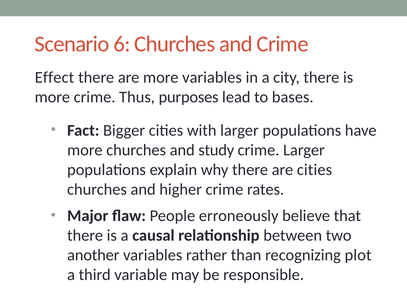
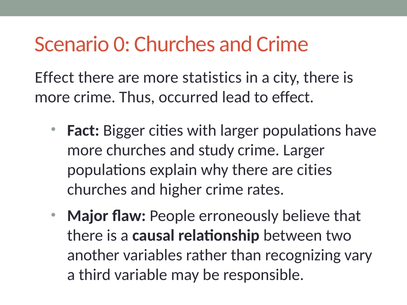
6: 6 -> 0
more variables: variables -> statistics
purposes: purposes -> occurred
to bases: bases -> effect
plot: plot -> vary
